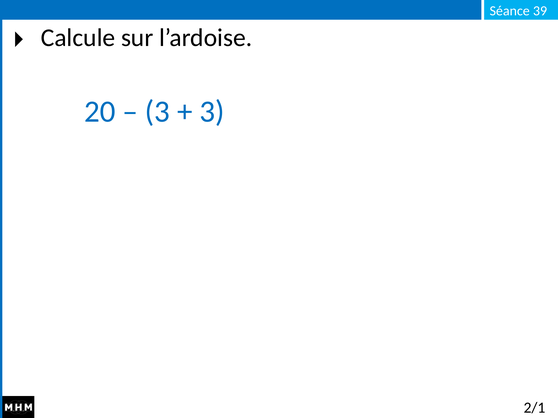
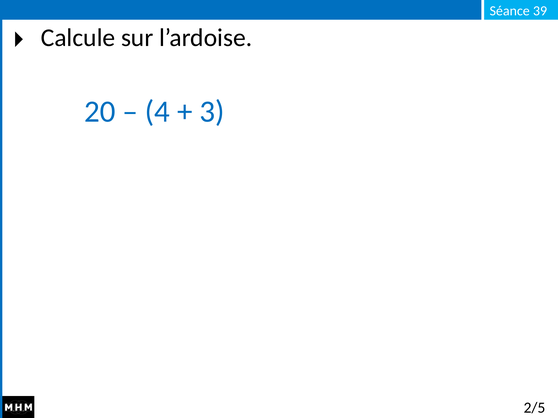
3 at (157, 112): 3 -> 4
2/1: 2/1 -> 2/5
